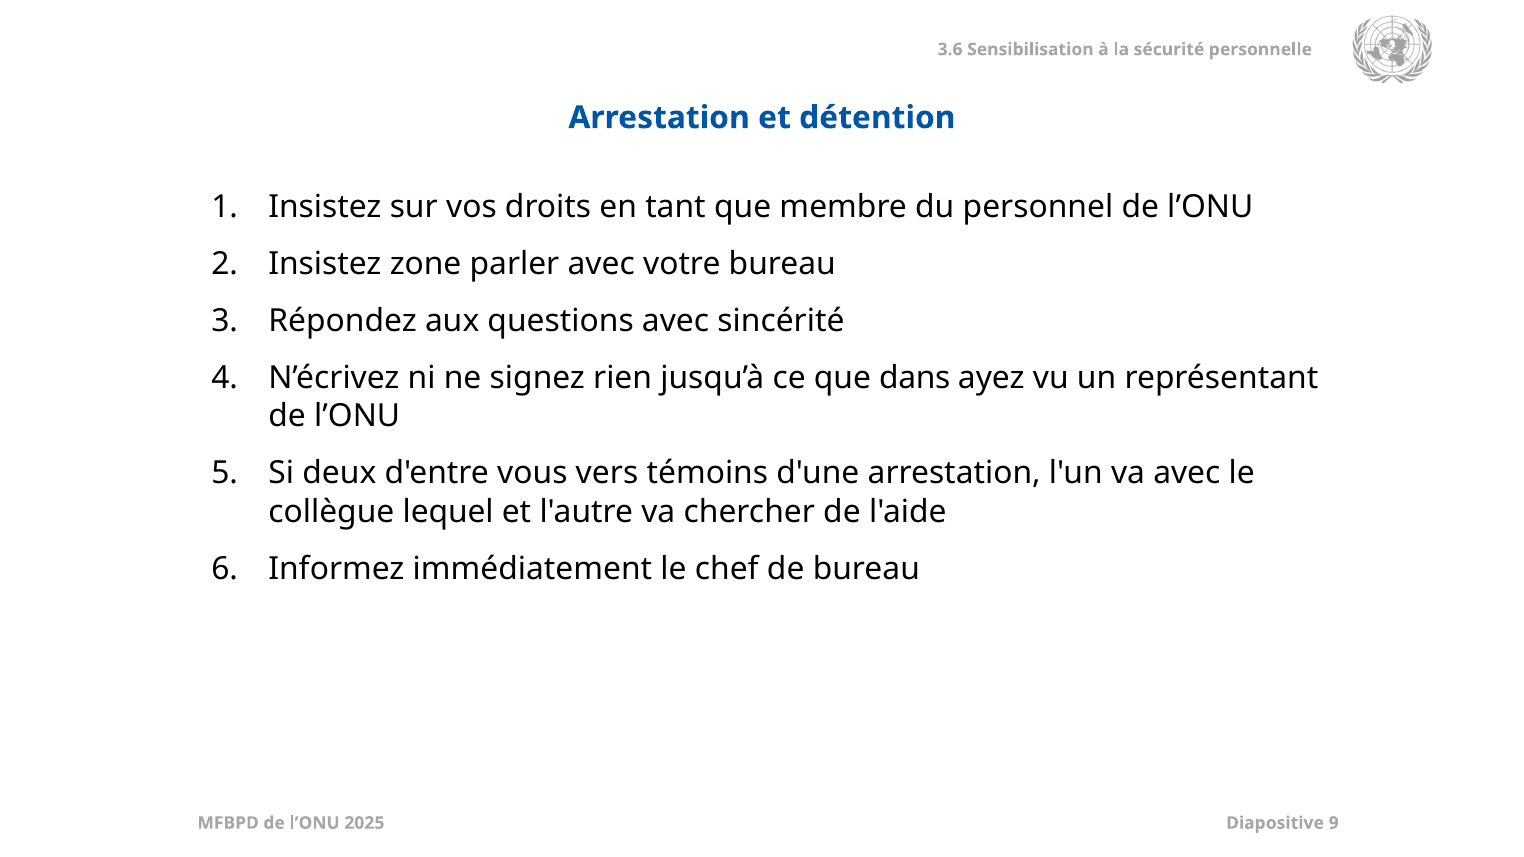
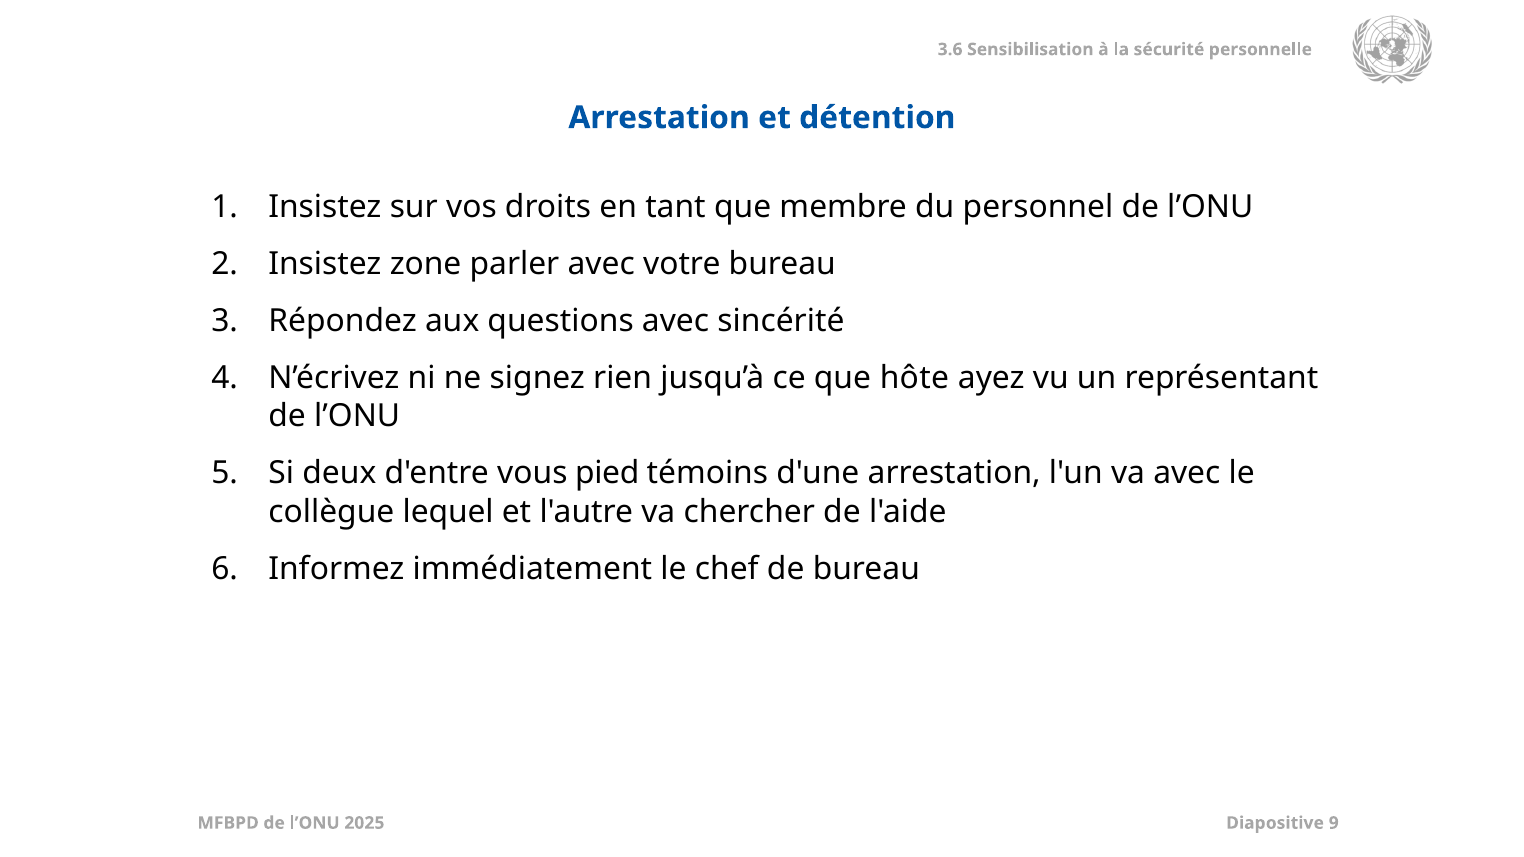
dans: dans -> hôte
vers: vers -> pied
